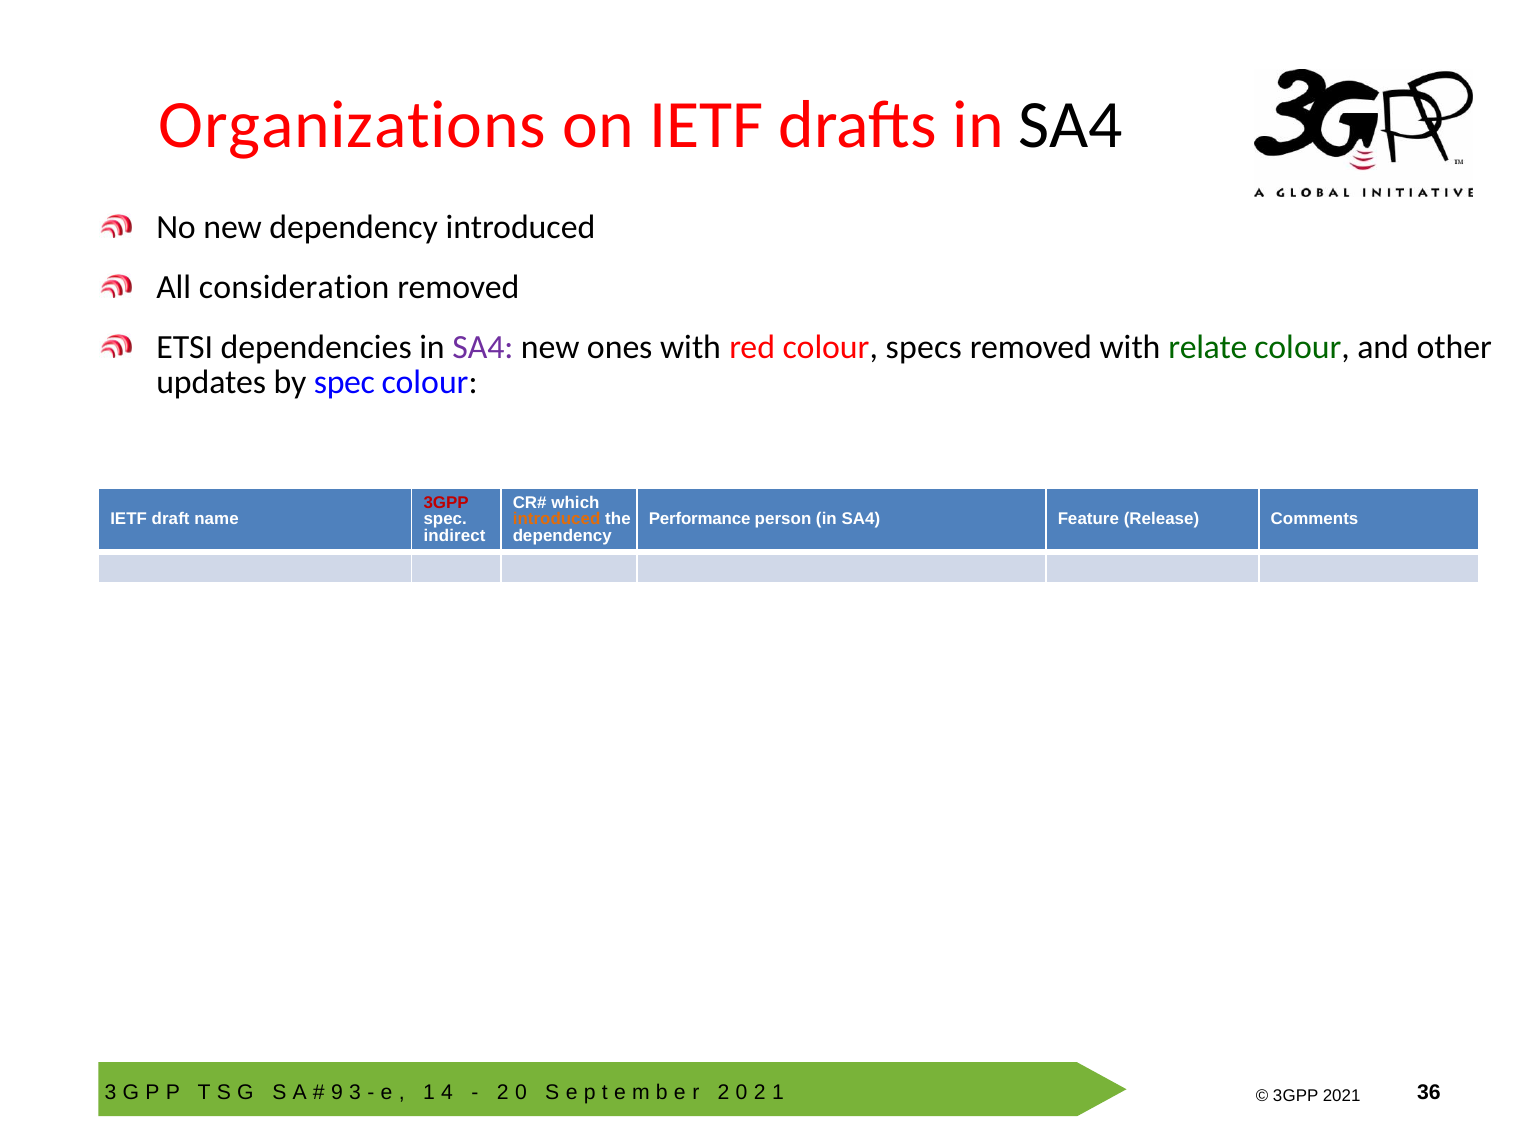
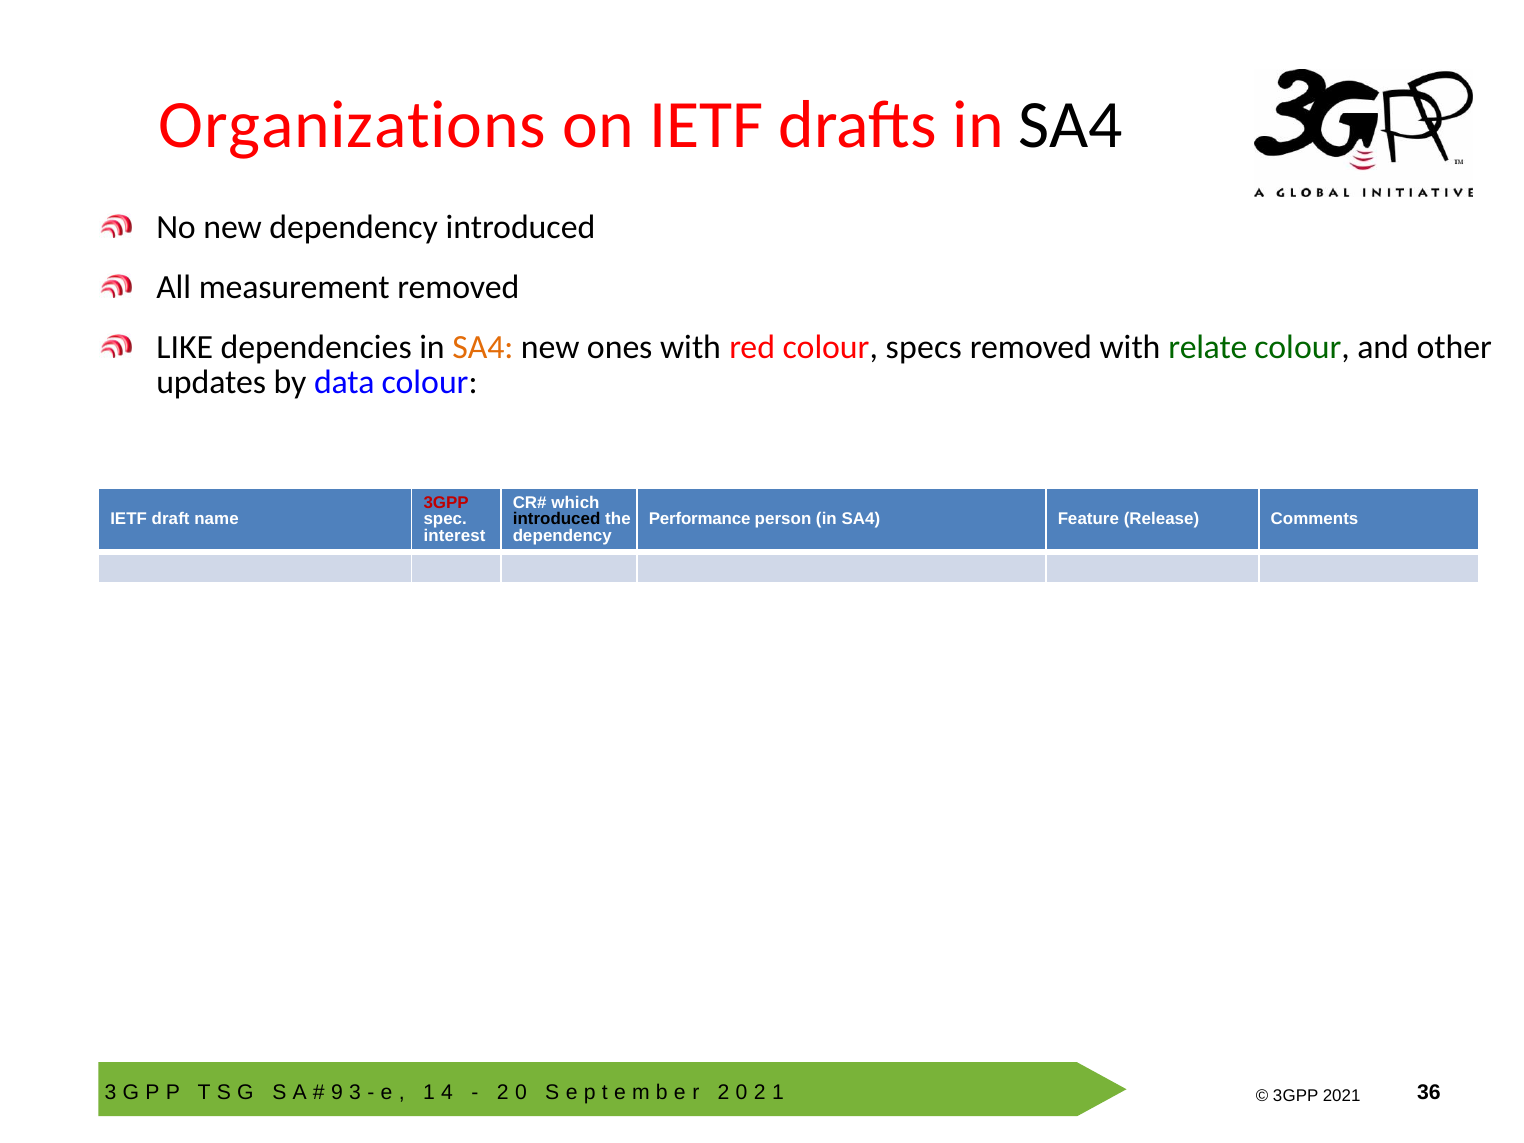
consideration: consideration -> measurement
ETSI: ETSI -> LIKE
SA4 at (483, 348) colour: purple -> orange
by spec: spec -> data
introduced at (557, 519) colour: orange -> black
indirect: indirect -> interest
